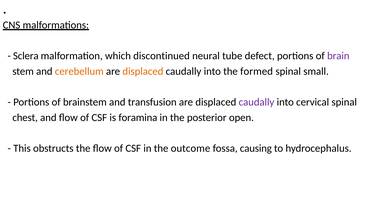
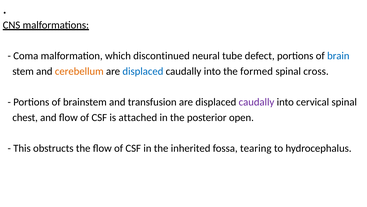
Sclera: Sclera -> Coma
brain colour: purple -> blue
displaced at (143, 71) colour: orange -> blue
small: small -> cross
foramina: foramina -> attached
outcome: outcome -> inherited
causing: causing -> tearing
